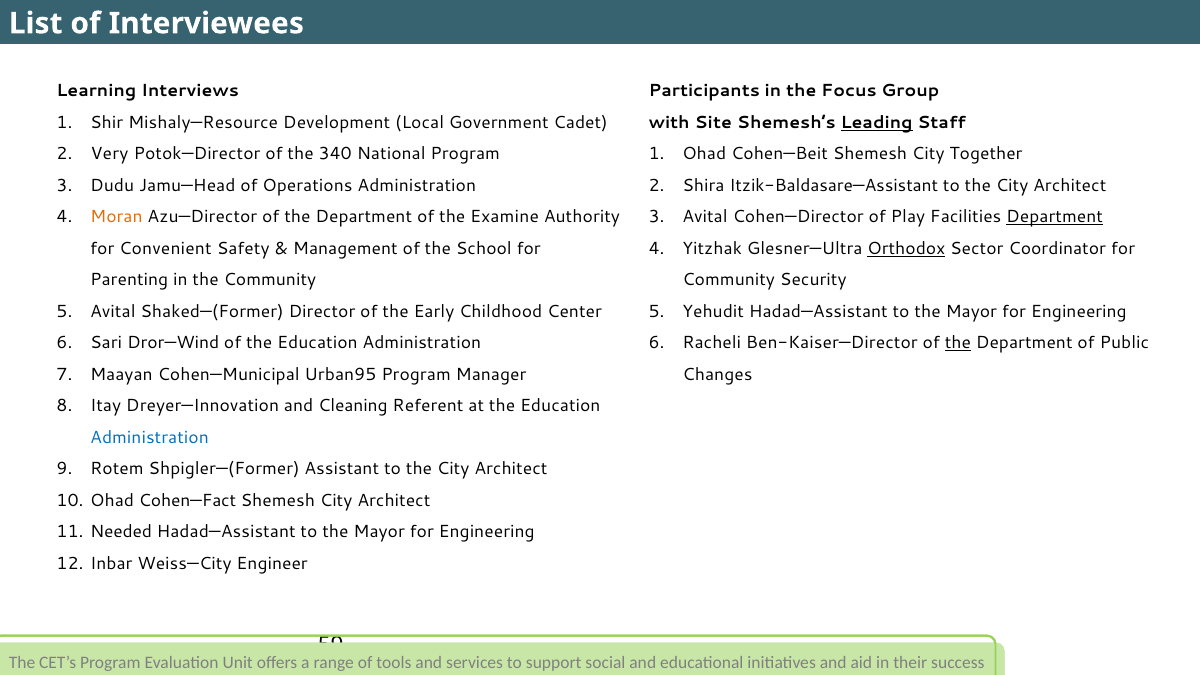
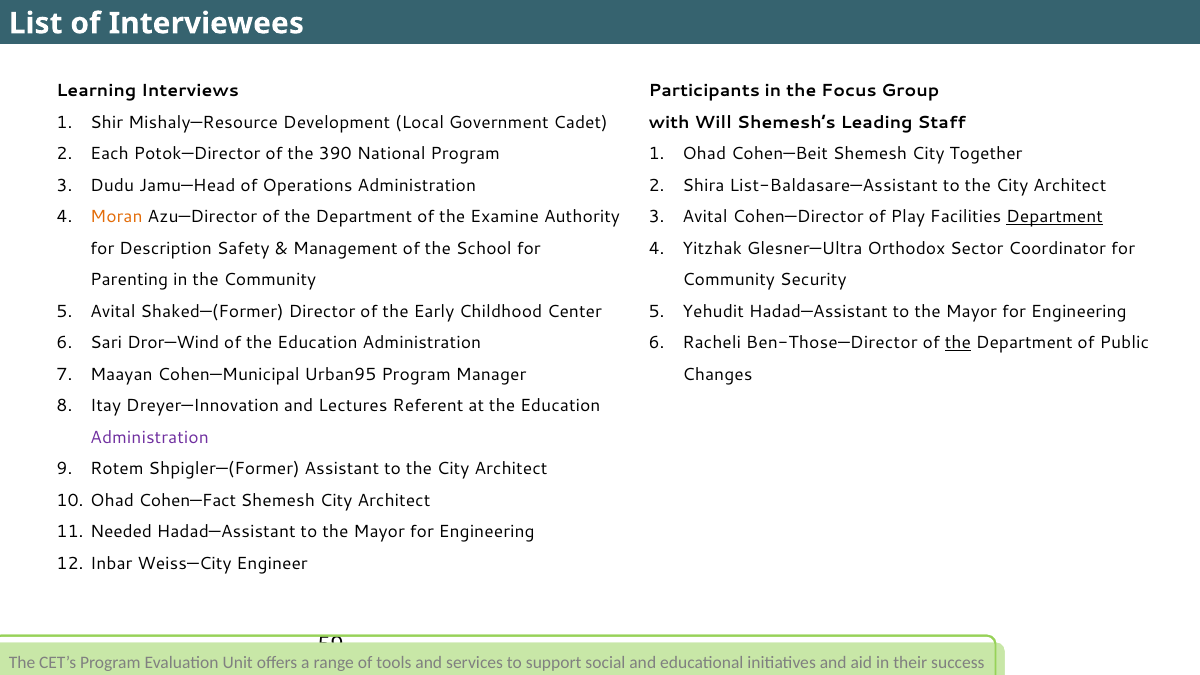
Site: Site -> Will
Leading underline: present -> none
Very: Very -> Each
340: 340 -> 390
Itzik-Baldasare—Assistant: Itzik-Baldasare—Assistant -> List-Baldasare—Assistant
Convenient: Convenient -> Description
Orthodox underline: present -> none
Ben-Kaiser—Director: Ben-Kaiser—Director -> Ben-Those—Director
Cleaning: Cleaning -> Lectures
Administration at (149, 438) colour: blue -> purple
